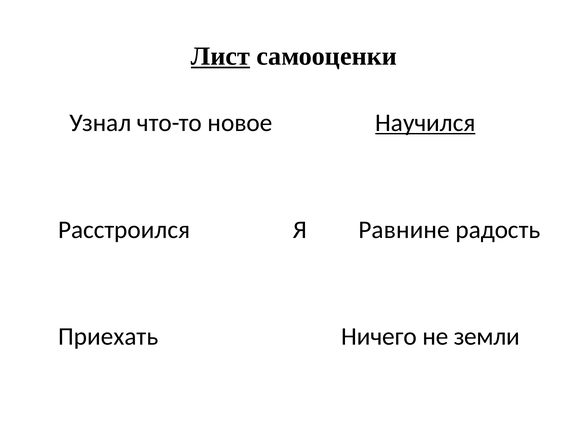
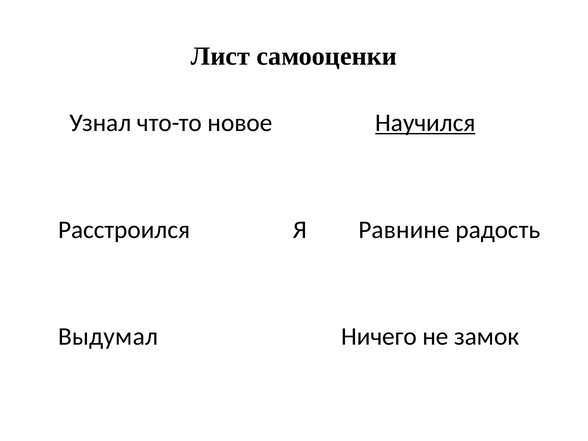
Лист underline: present -> none
Приехать: Приехать -> Выдумал
земли: земли -> замок
